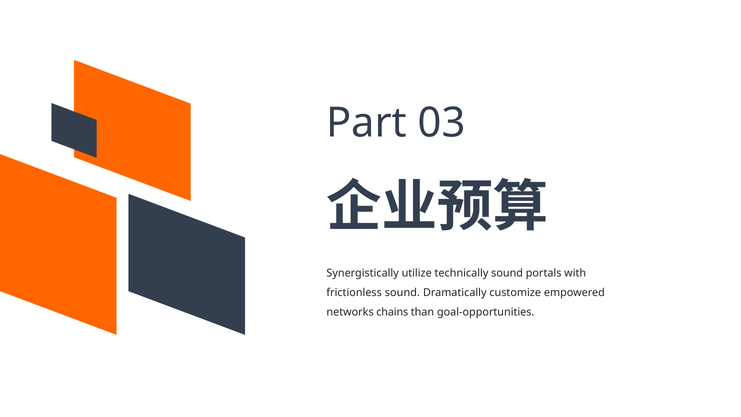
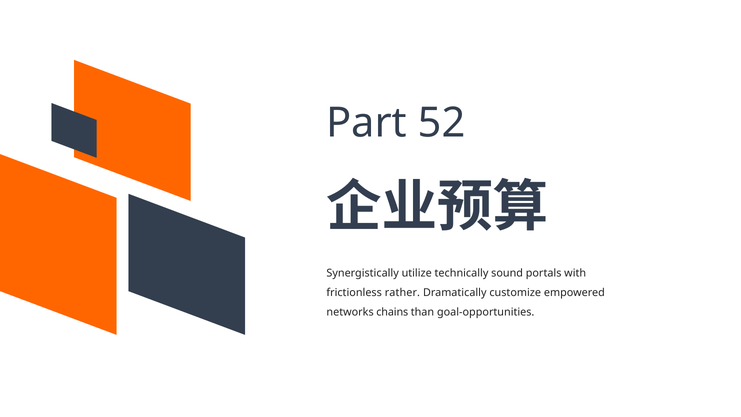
03: 03 -> 52
frictionless sound: sound -> rather
